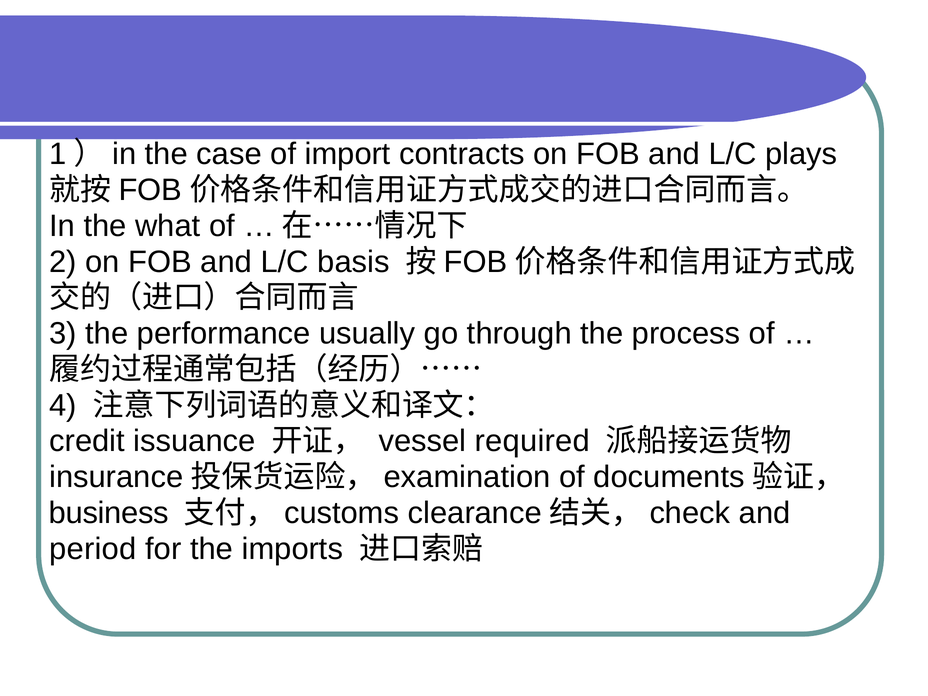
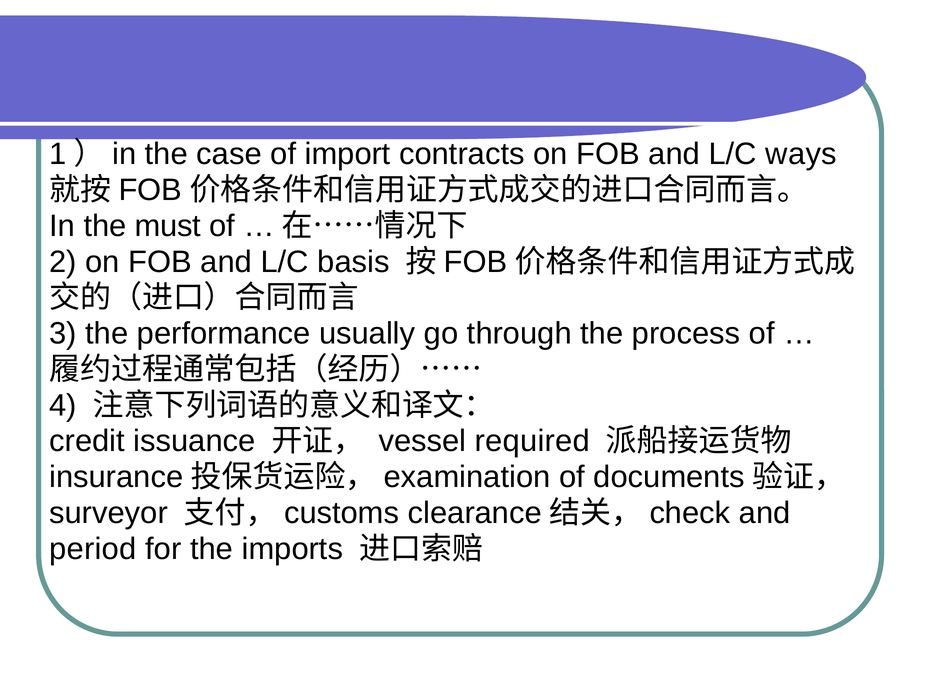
plays: plays -> ways
what: what -> must
business: business -> surveyor
